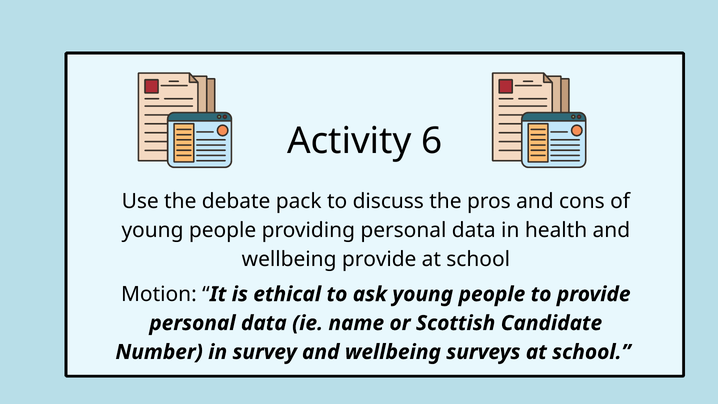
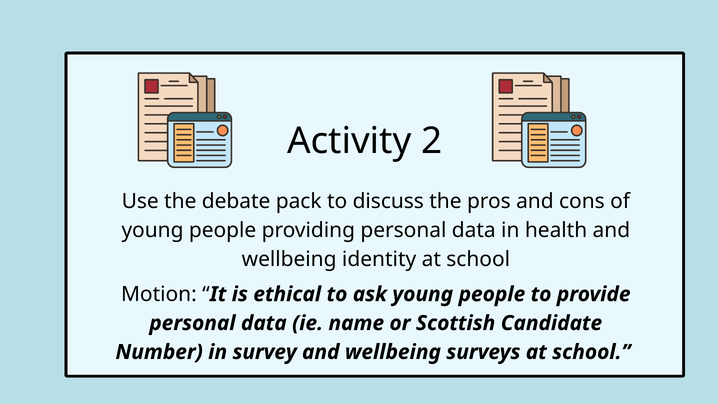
6: 6 -> 2
wellbeing provide: provide -> identity
